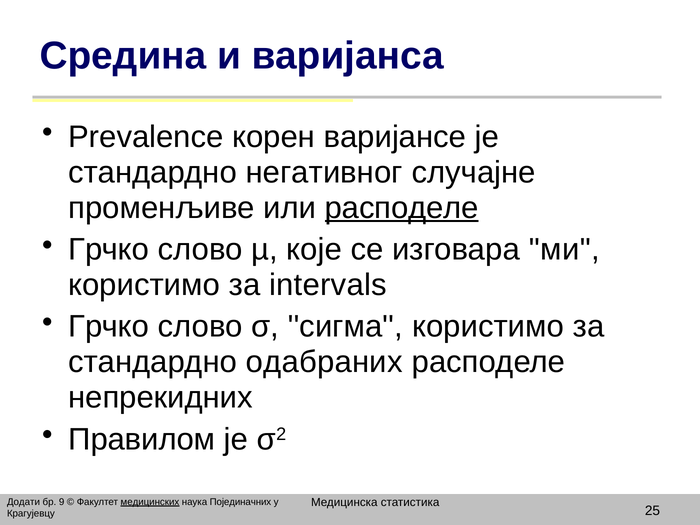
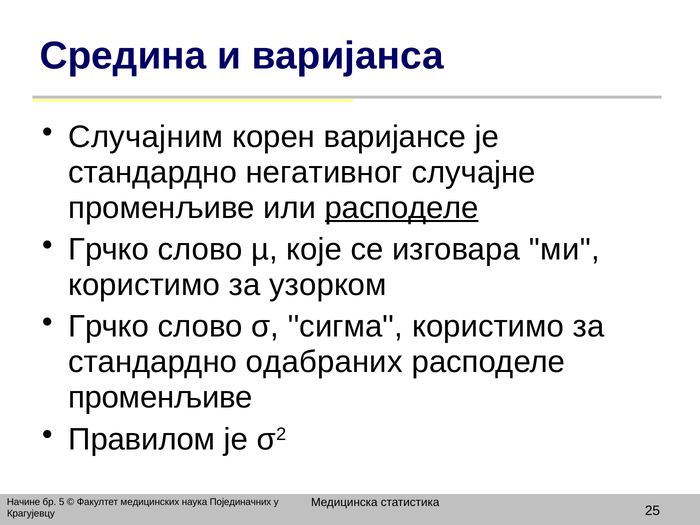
Prevalence: Prevalence -> Случајним
intervals: intervals -> узорком
непрекидних at (160, 398): непрекидних -> променљиве
Додати: Додати -> Начине
9: 9 -> 5
медицинских underline: present -> none
